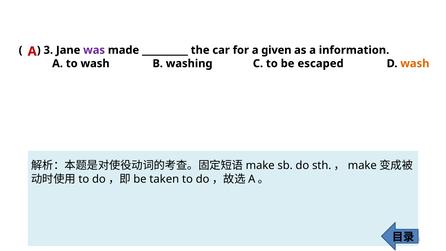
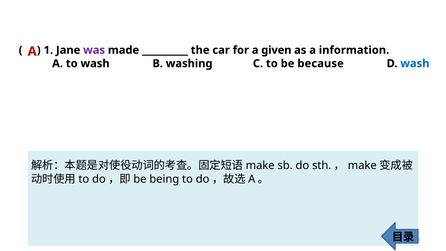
3: 3 -> 1
escaped: escaped -> because
wash at (415, 63) colour: orange -> blue
taken: taken -> being
